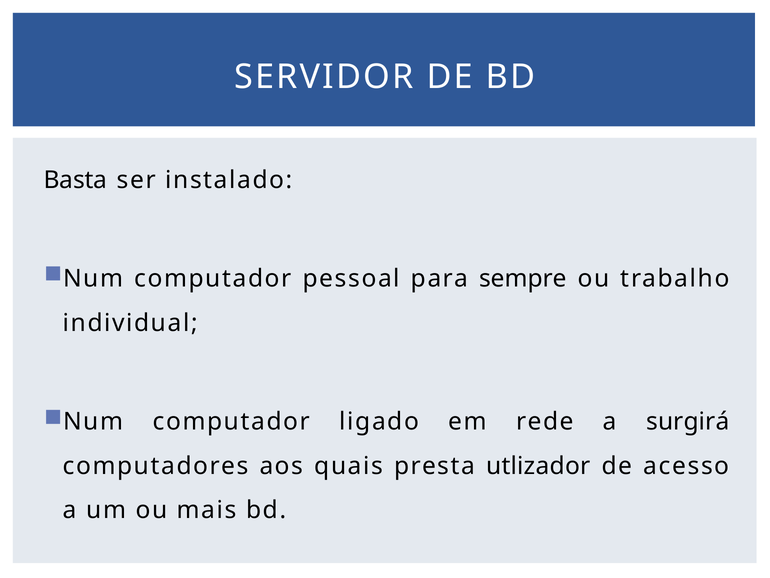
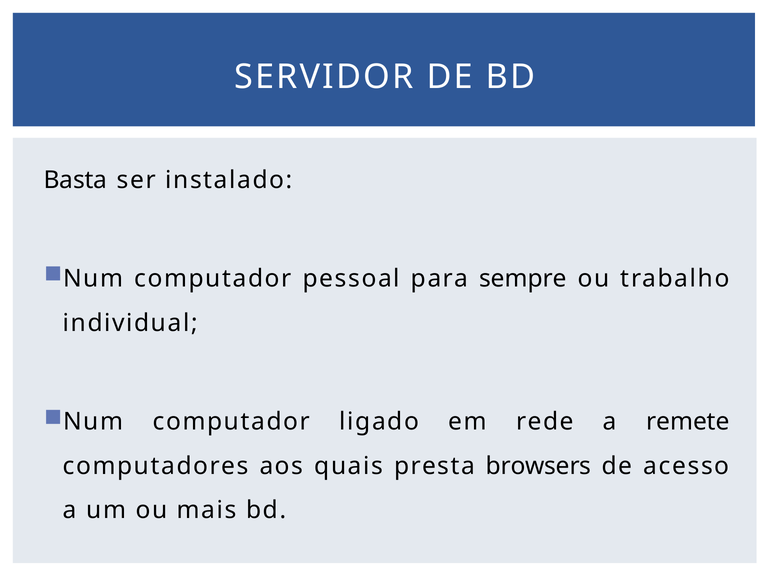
surgirá: surgirá -> remete
utlizador: utlizador -> browsers
